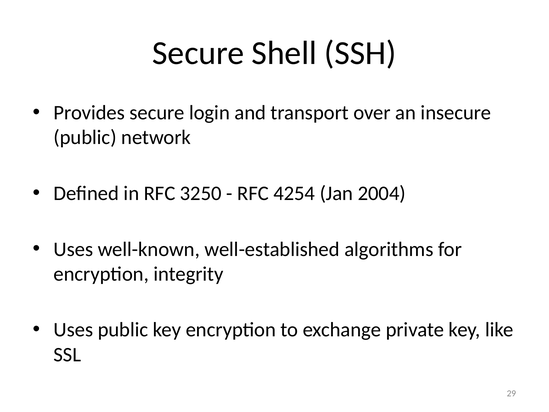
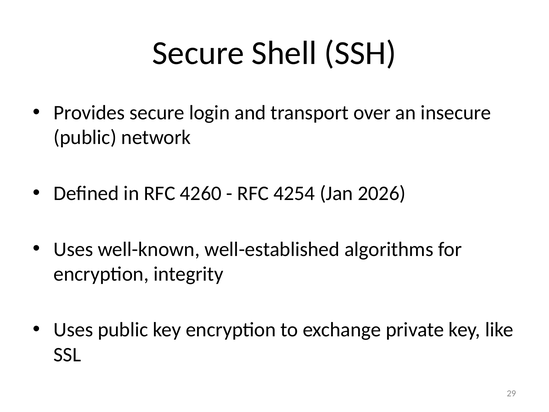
3250: 3250 -> 4260
2004: 2004 -> 2026
